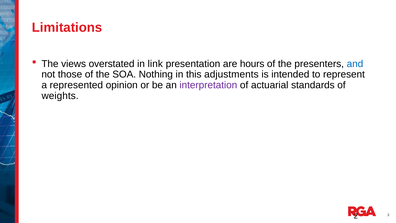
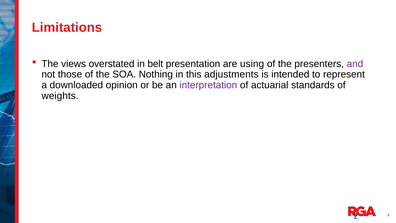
link: link -> belt
hours: hours -> using
and colour: blue -> purple
represented: represented -> downloaded
